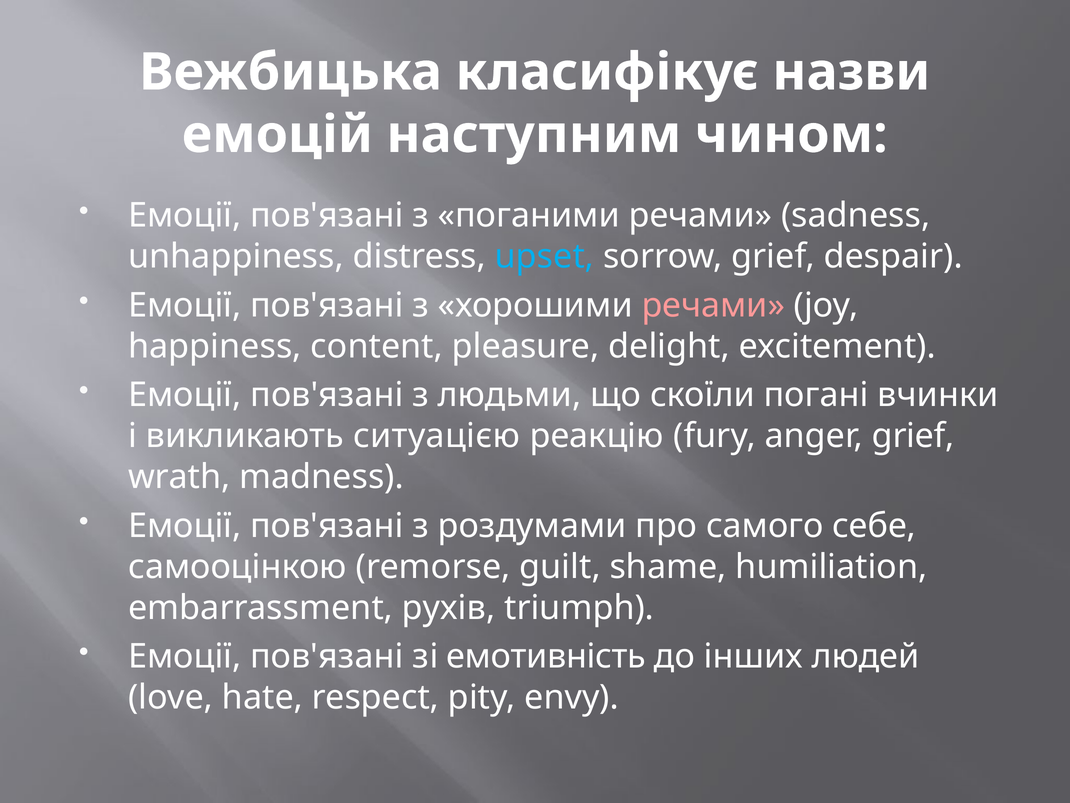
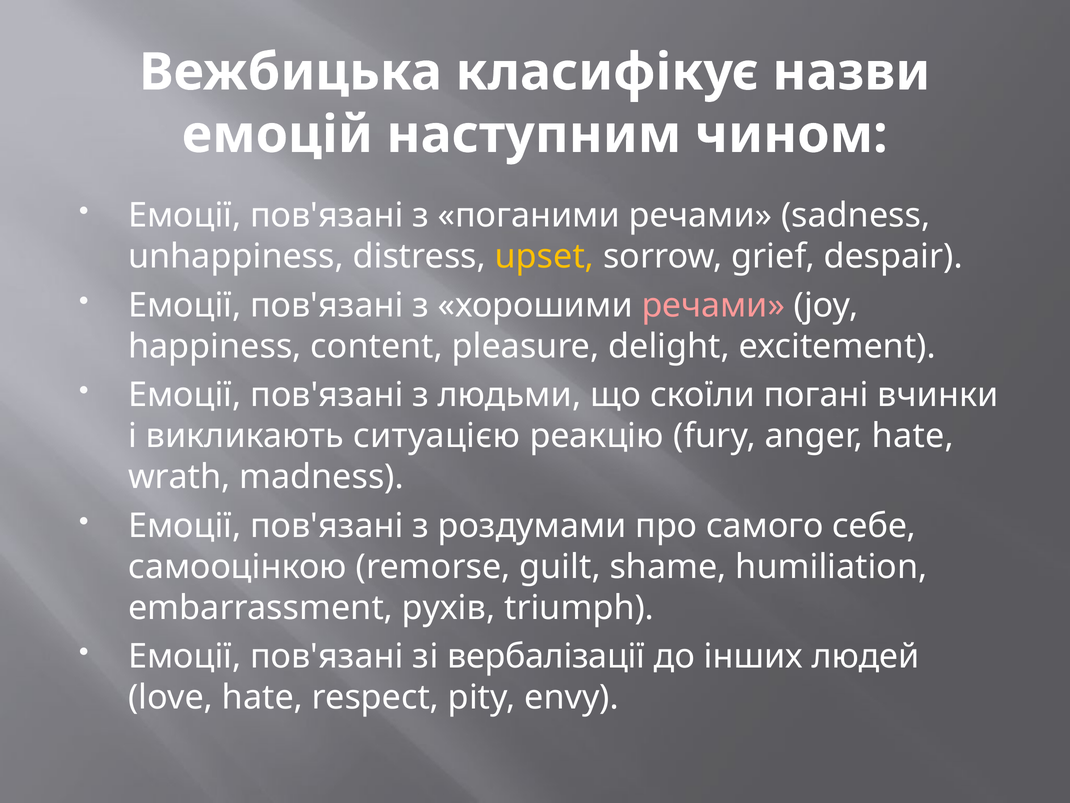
upset colour: light blue -> yellow
anger grief: grief -> hate
емотивність: емотивність -> вербалізації
